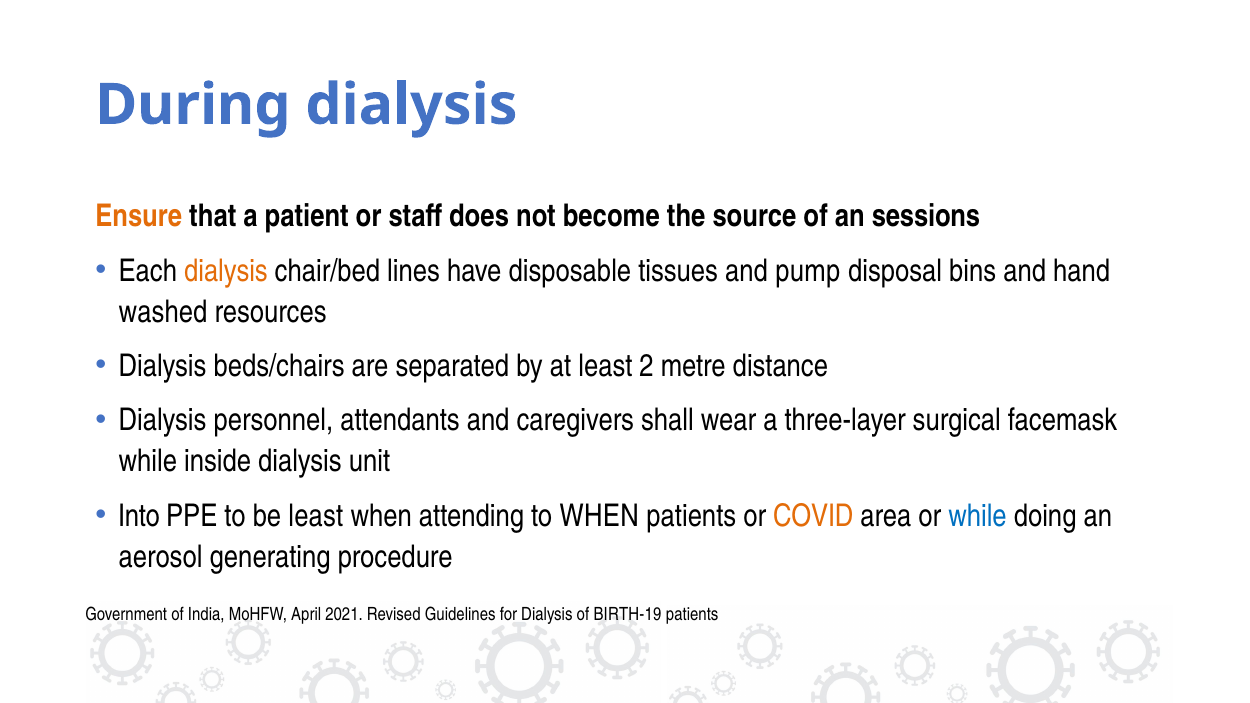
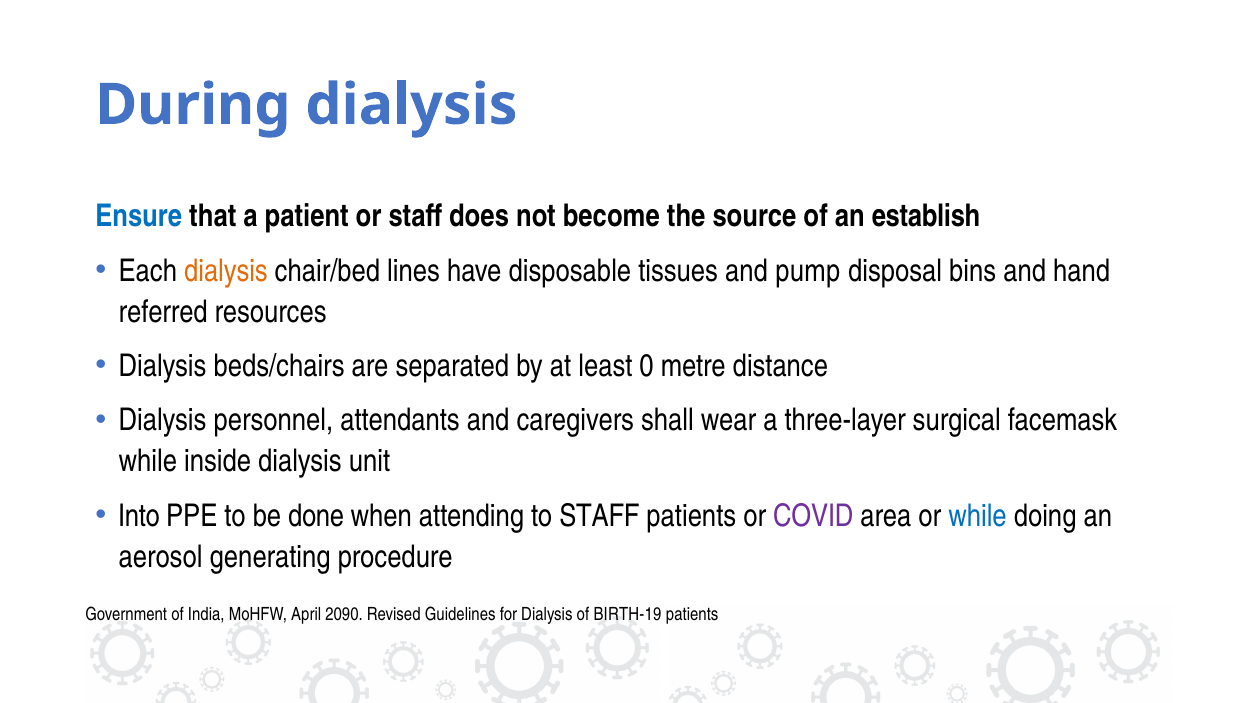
Ensure colour: orange -> blue
sessions: sessions -> establish
washed: washed -> referred
2: 2 -> 0
be least: least -> done
to WHEN: WHEN -> STAFF
COVID colour: orange -> purple
2021: 2021 -> 2090
